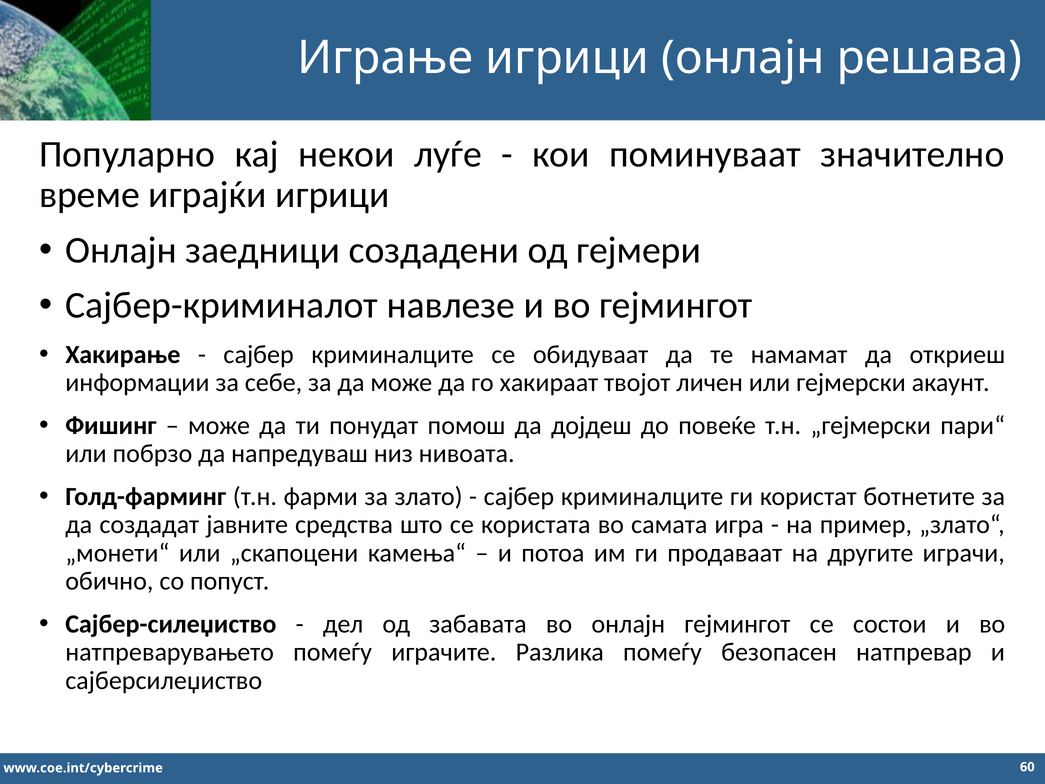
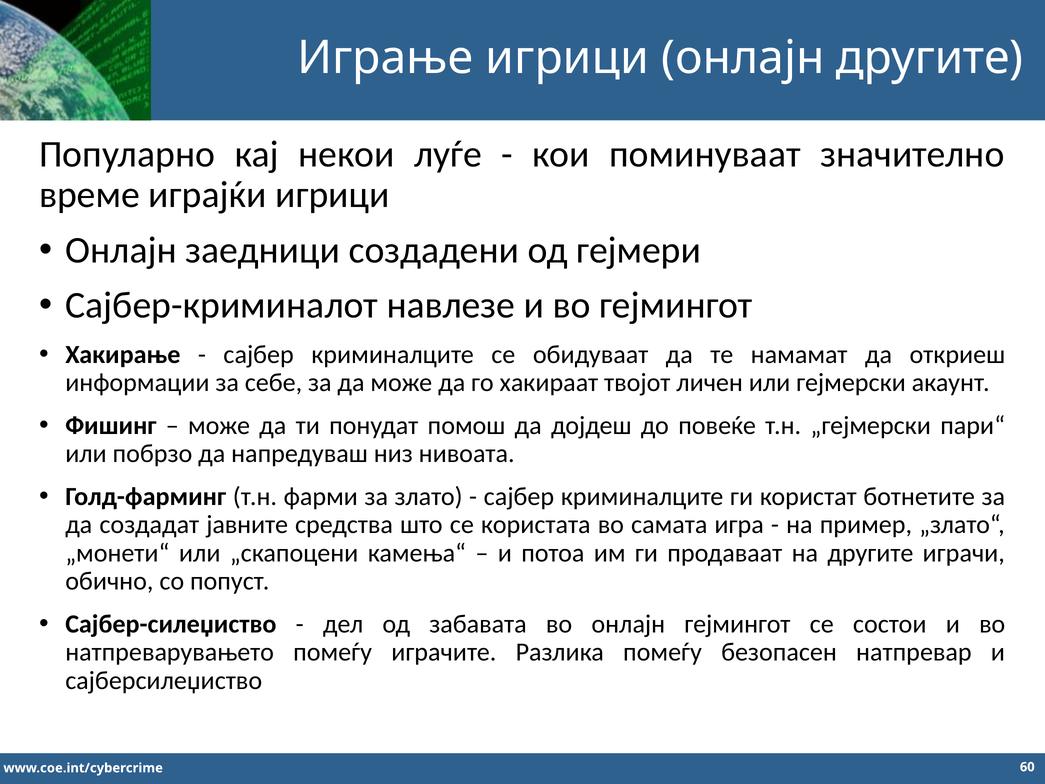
онлајн решава: решава -> другите
